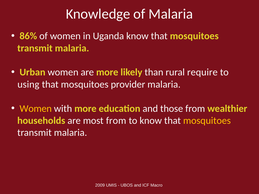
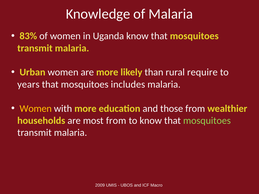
86%: 86% -> 83%
using: using -> years
provider: provider -> includes
mosquitoes at (207, 121) colour: yellow -> light green
